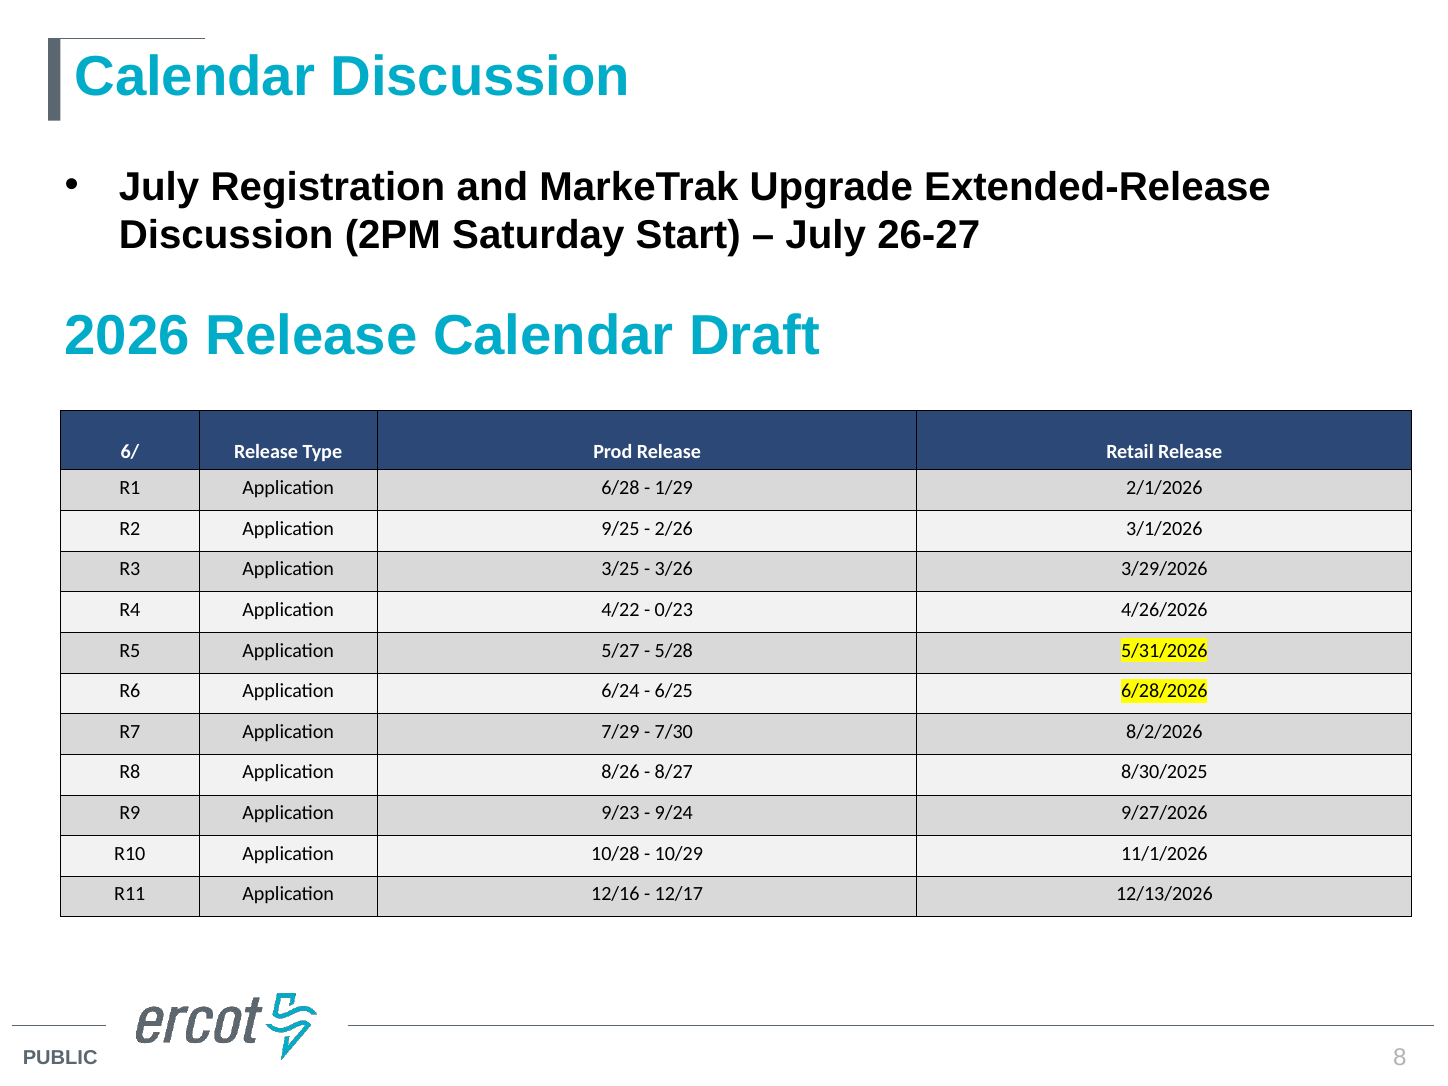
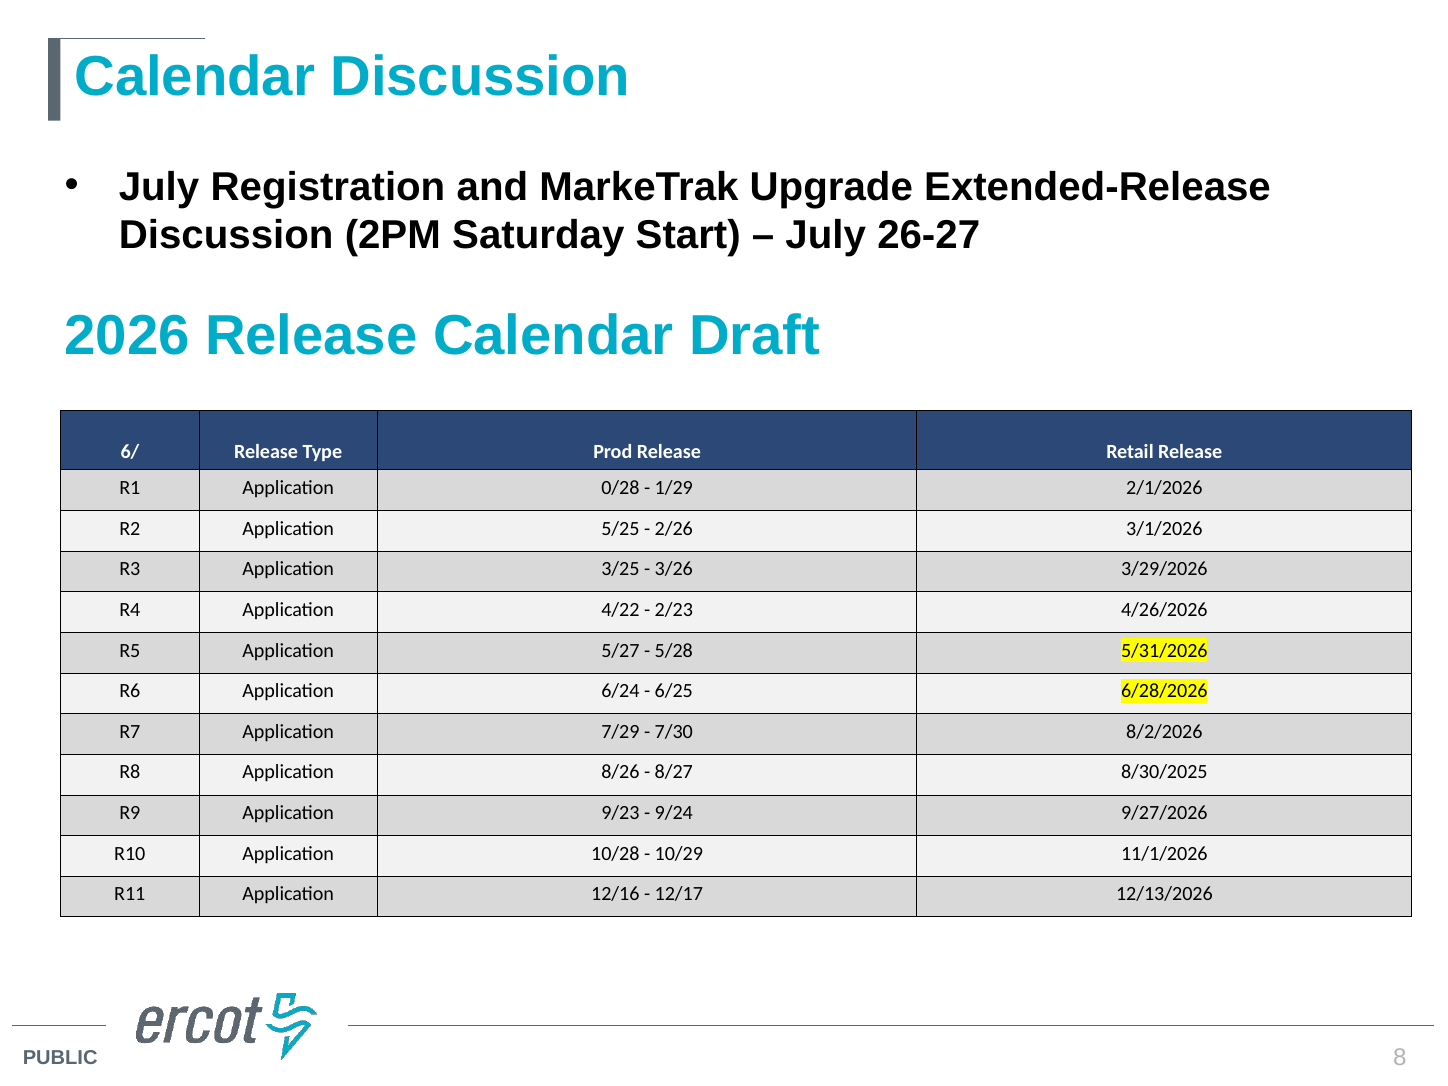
6/28: 6/28 -> 0/28
9/25: 9/25 -> 5/25
0/23: 0/23 -> 2/23
